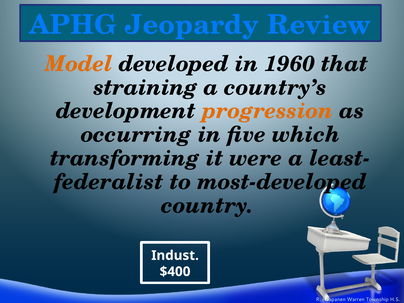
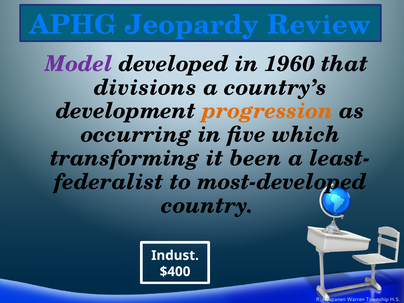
Model colour: orange -> purple
straining: straining -> divisions
were: were -> been
